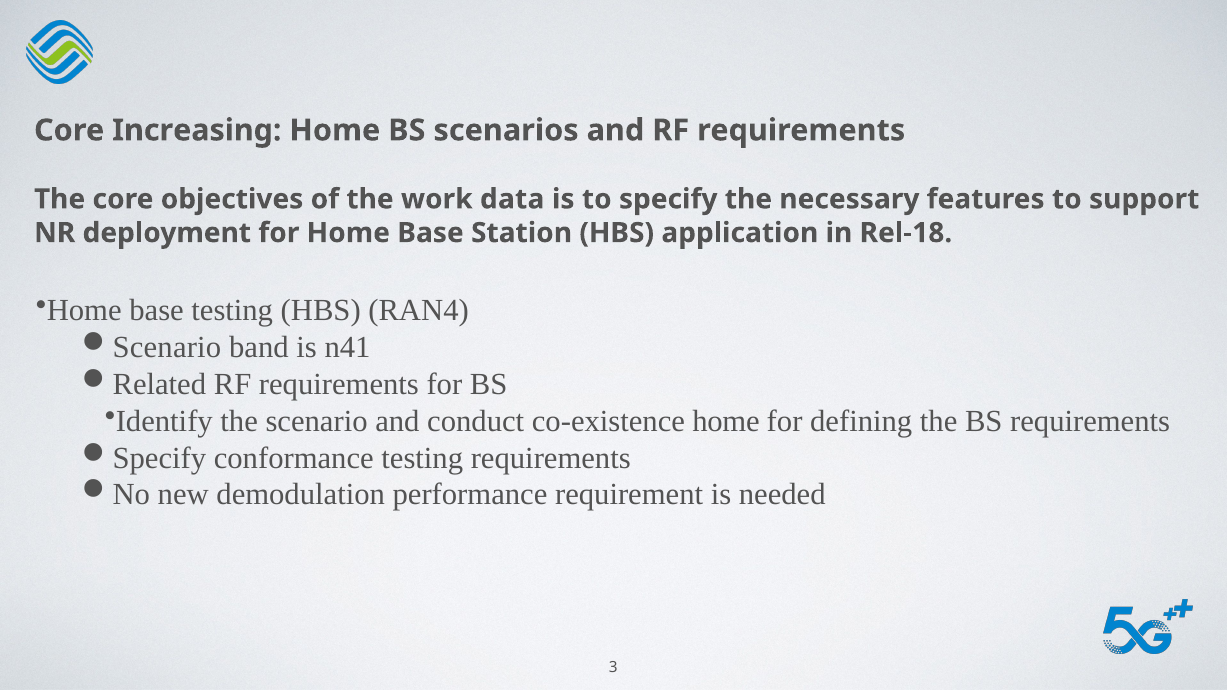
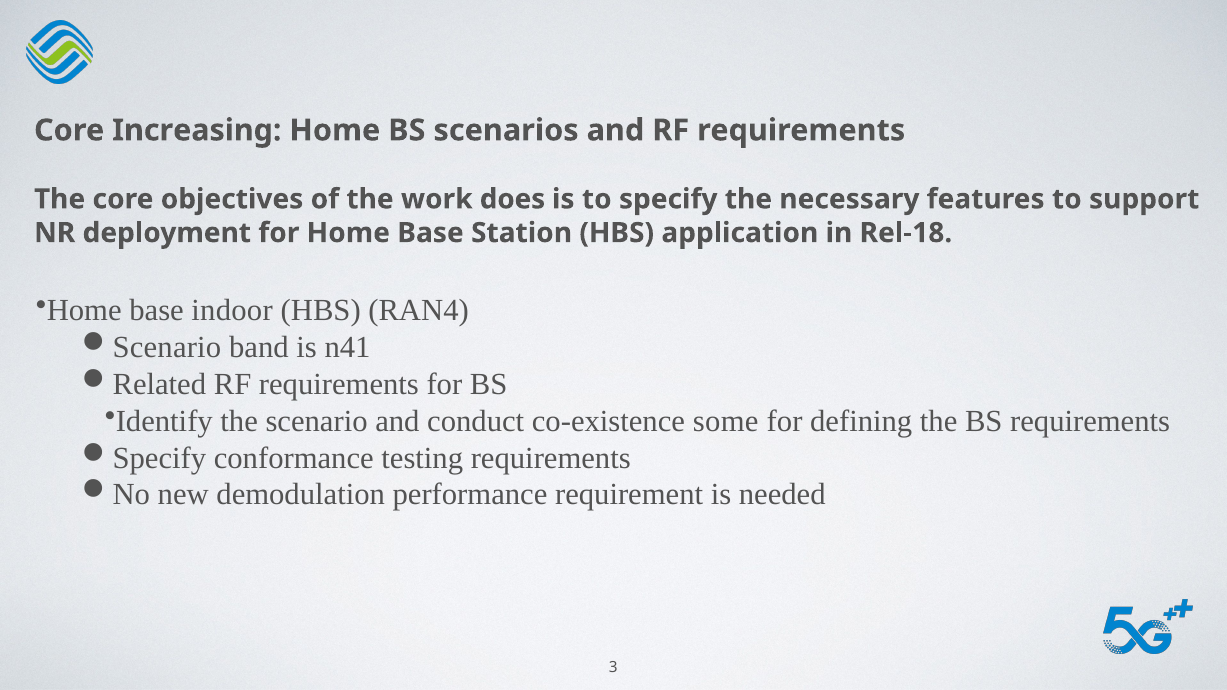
data: data -> does
base testing: testing -> indoor
co-existence home: home -> some
